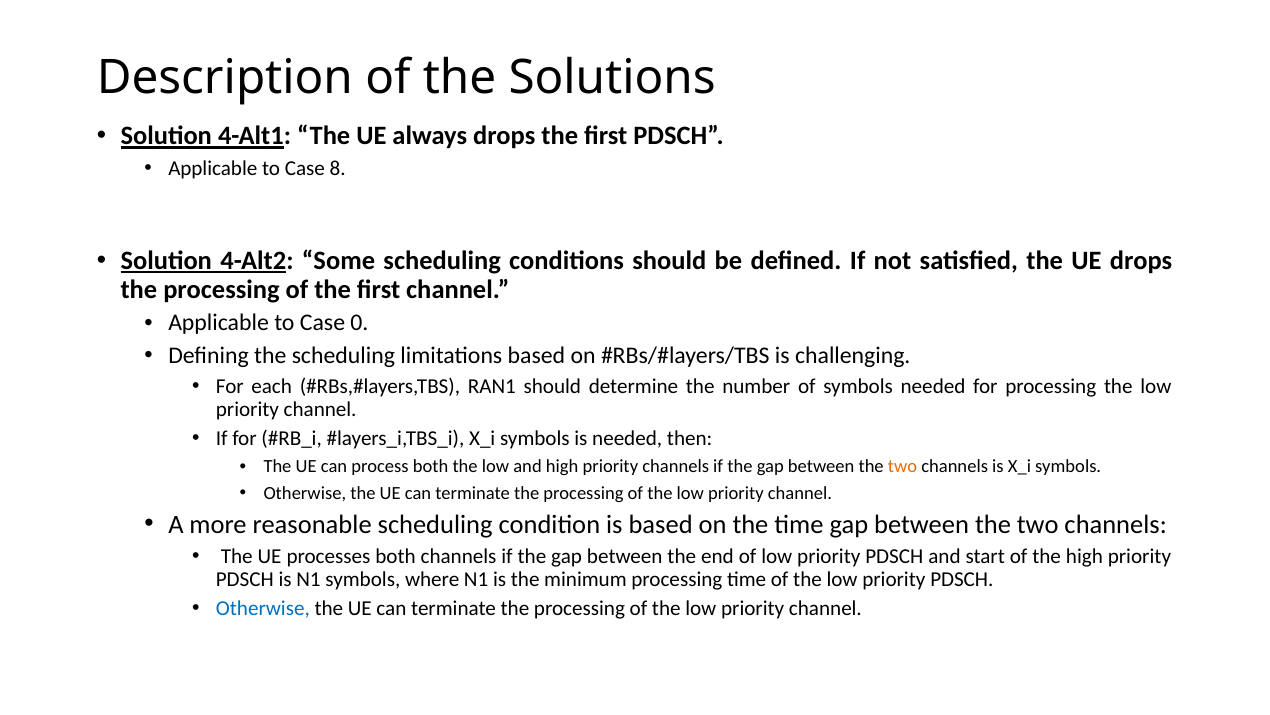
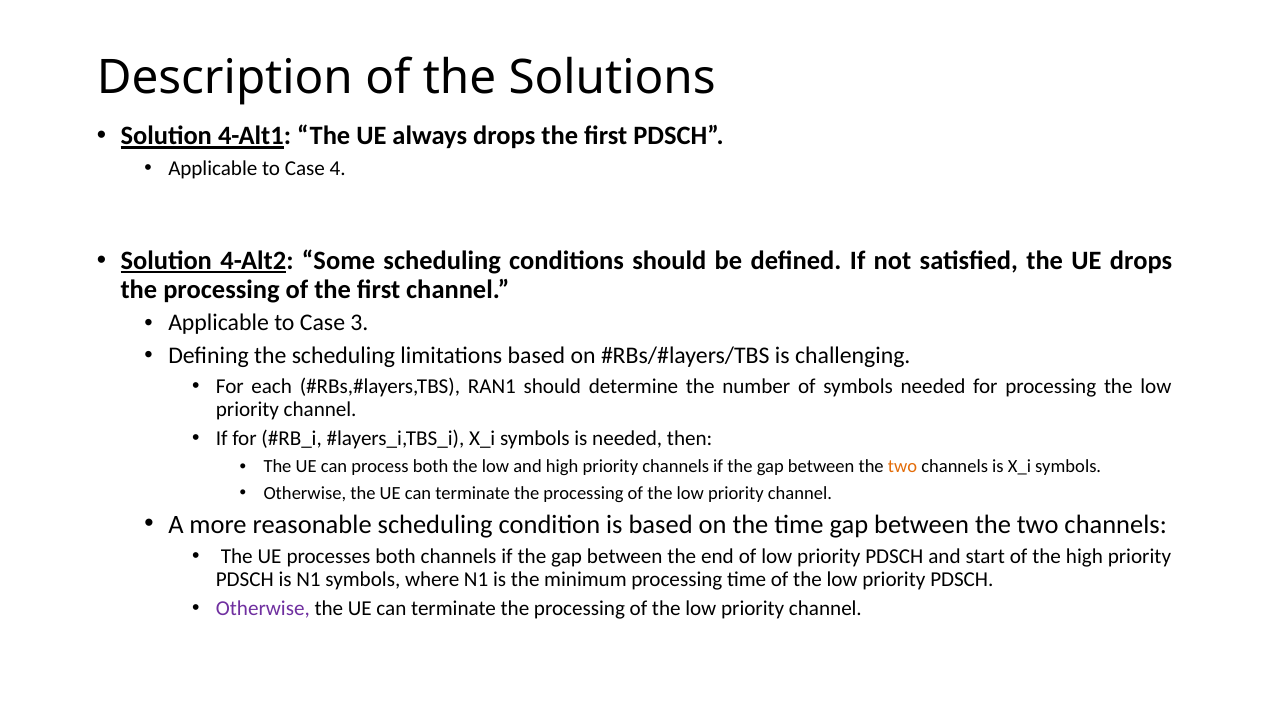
8: 8 -> 4
0: 0 -> 3
Otherwise at (263, 608) colour: blue -> purple
